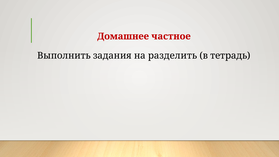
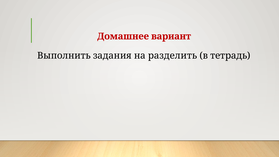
частное: частное -> вариант
